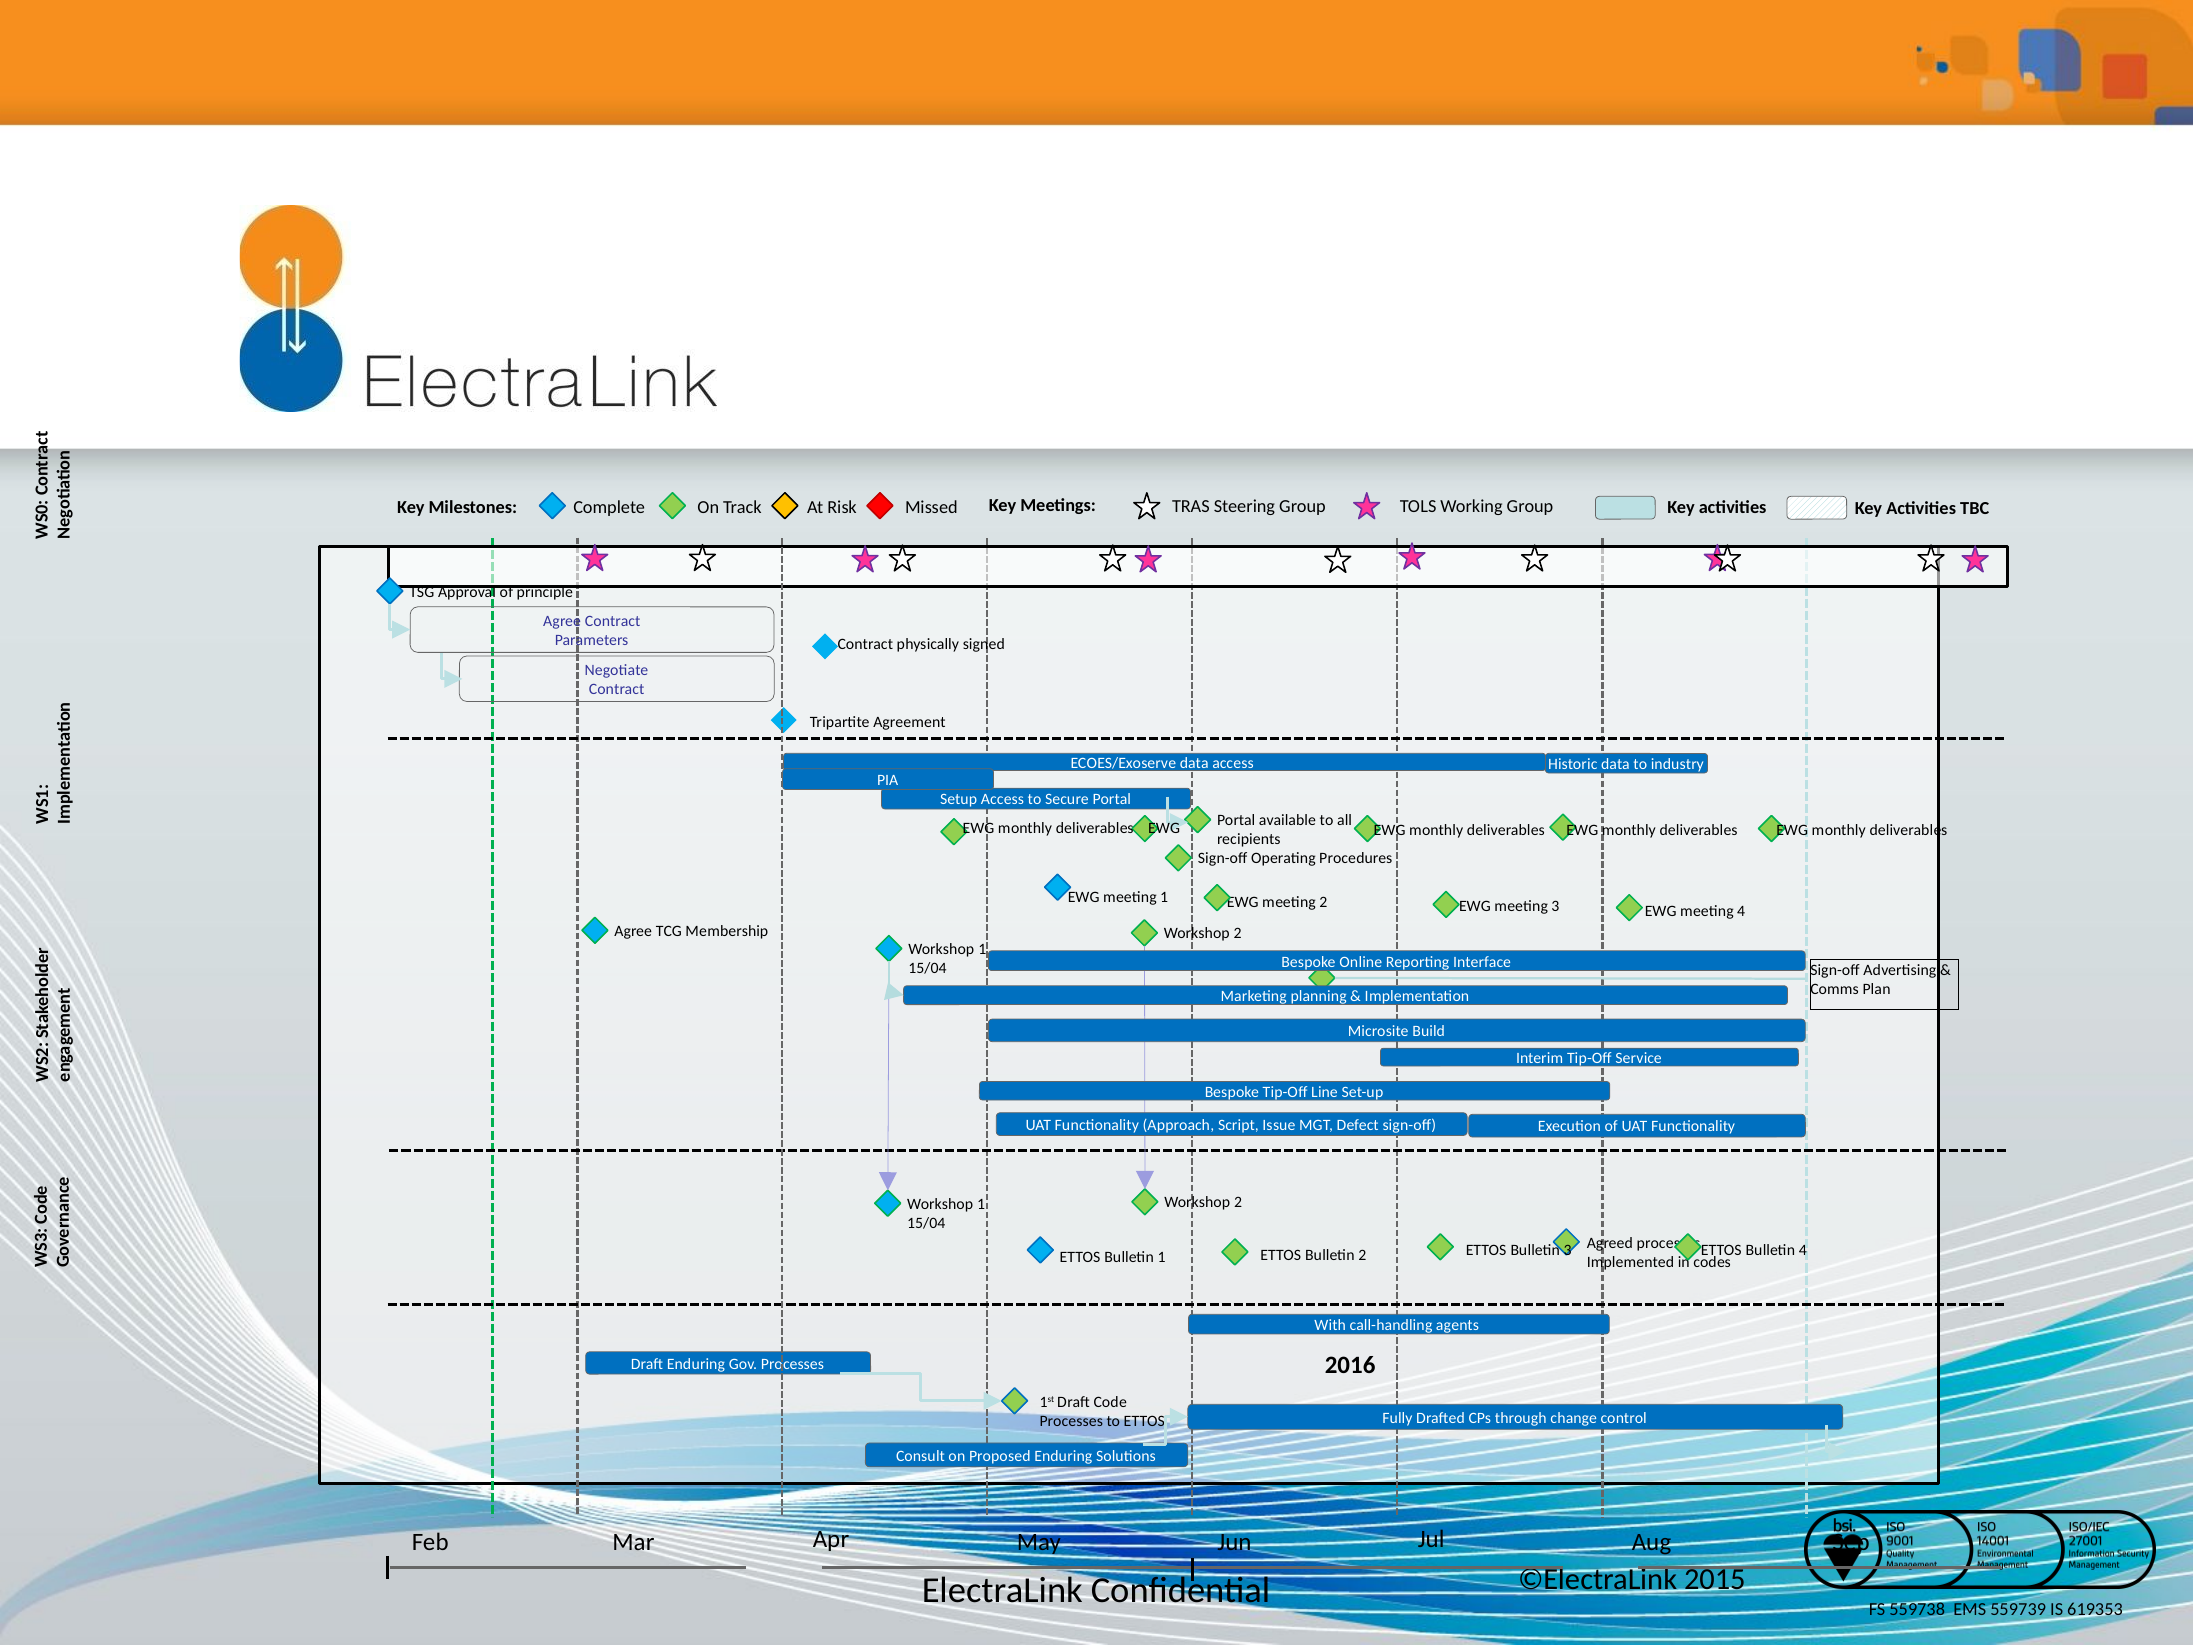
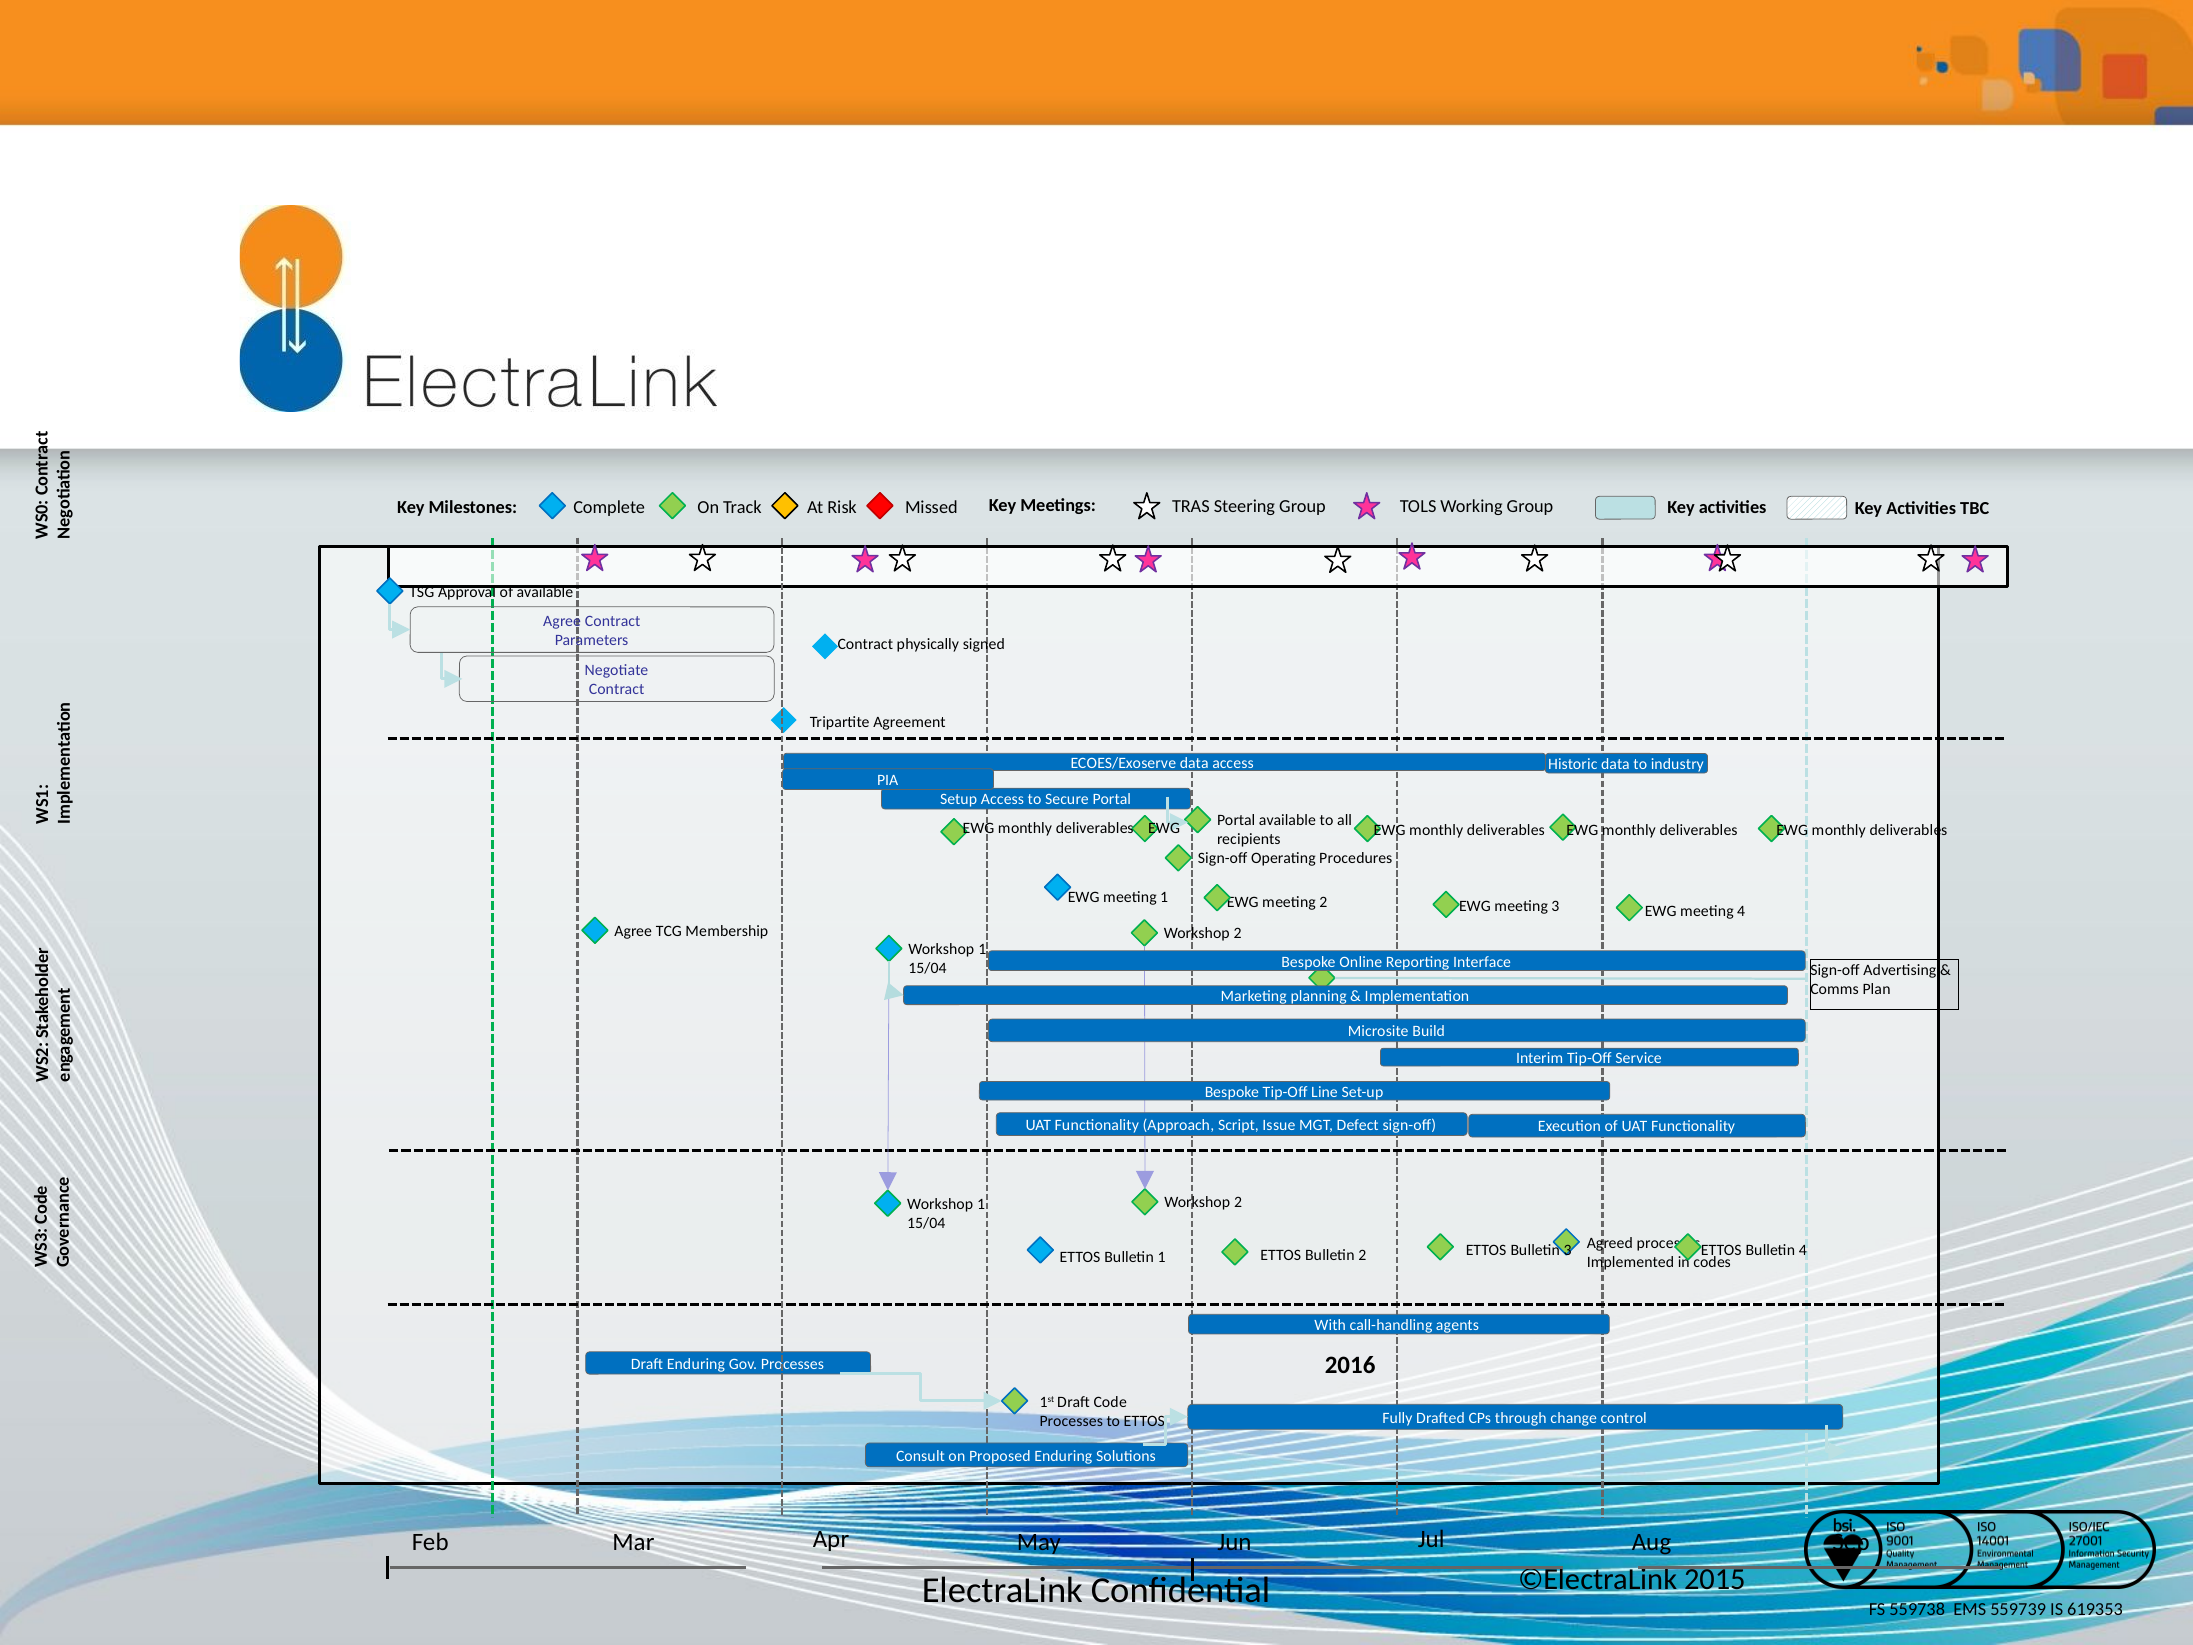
of principle: principle -> available
